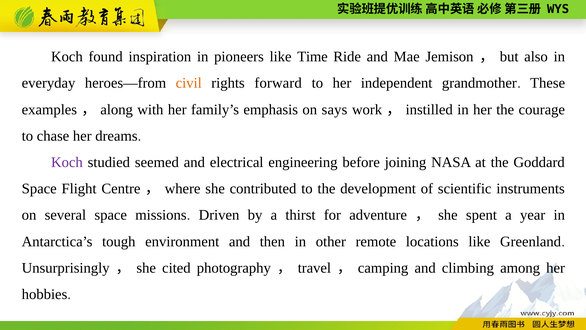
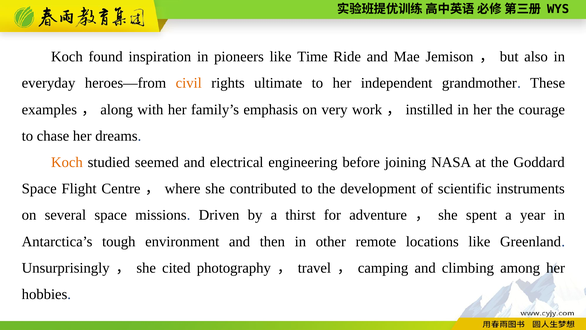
forward: forward -> ultimate
says: says -> very
Koch at (67, 162) colour: purple -> orange
